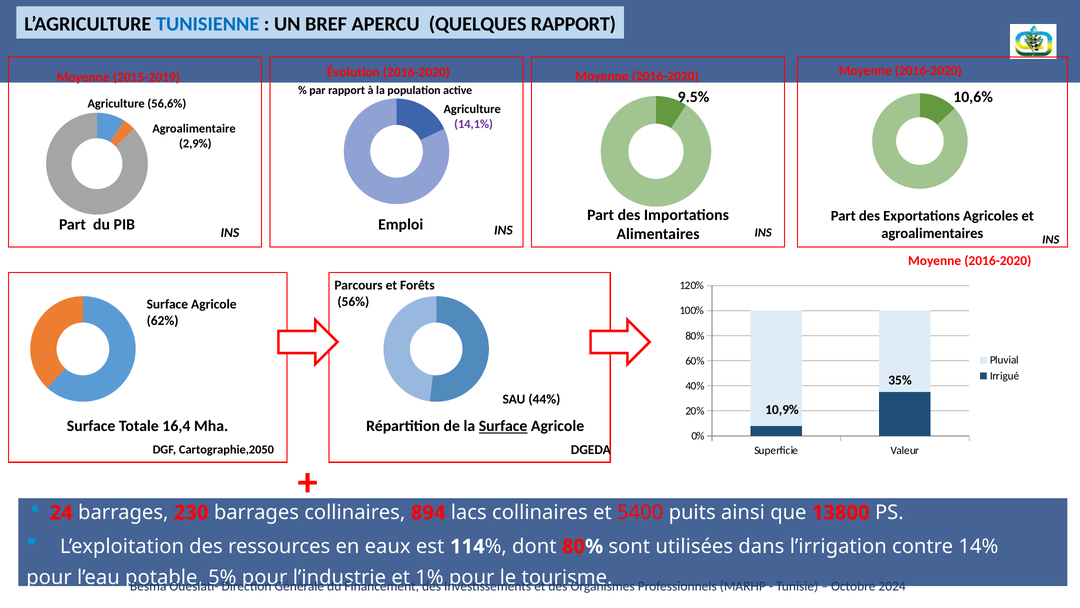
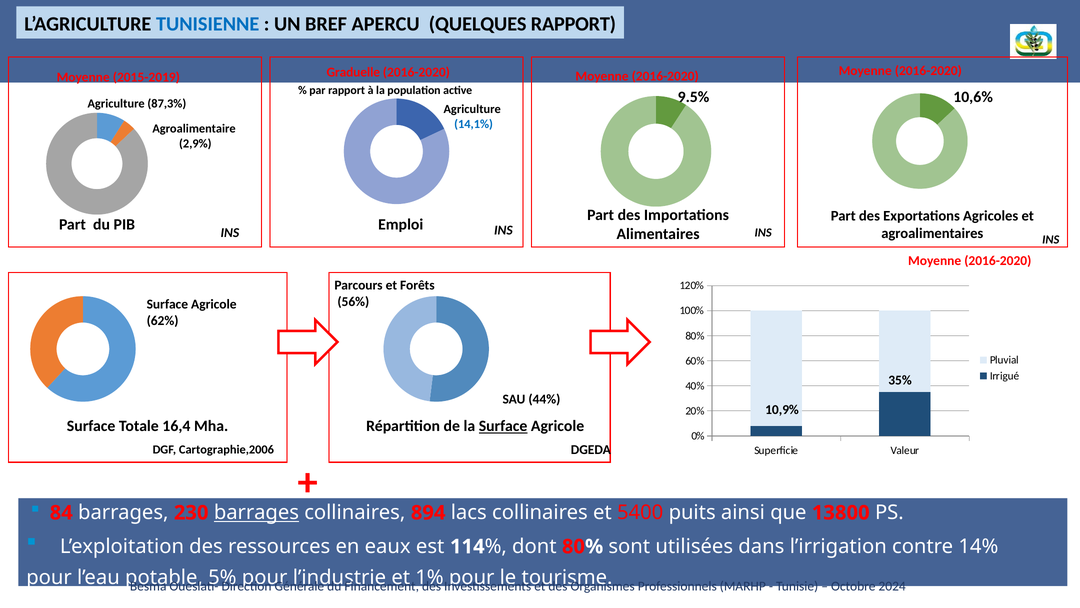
Évolution: Évolution -> Graduelle
56,6%: 56,6% -> 87,3%
14,1% colour: purple -> blue
Cartographie,2050: Cartographie,2050 -> Cartographie,2006
24: 24 -> 84
barrages at (256, 512) underline: none -> present
